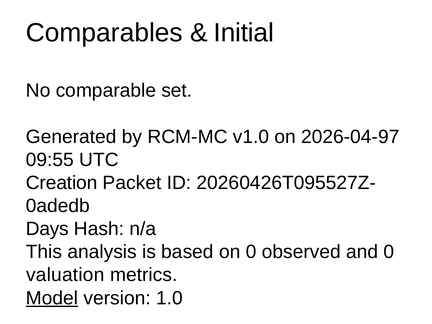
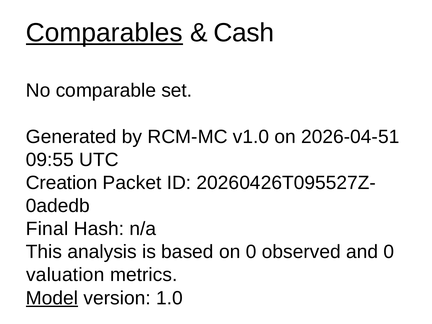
Comparables underline: none -> present
Initial: Initial -> Cash
2026-04-97: 2026-04-97 -> 2026-04-51
Days: Days -> Final
